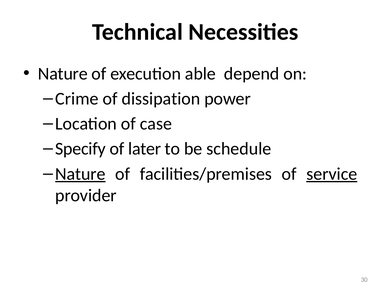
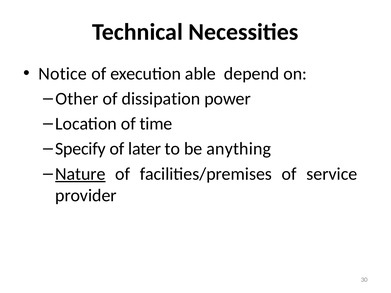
Nature at (63, 74): Nature -> Notice
Crime: Crime -> Other
case: case -> time
schedule: schedule -> anything
service underline: present -> none
